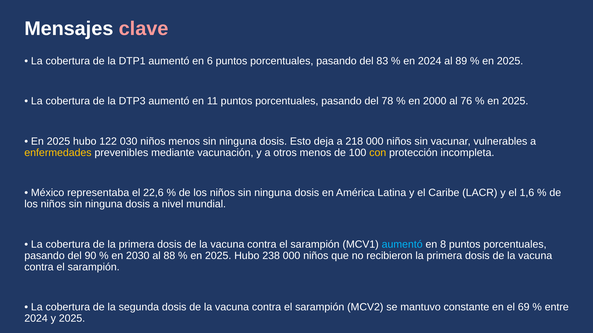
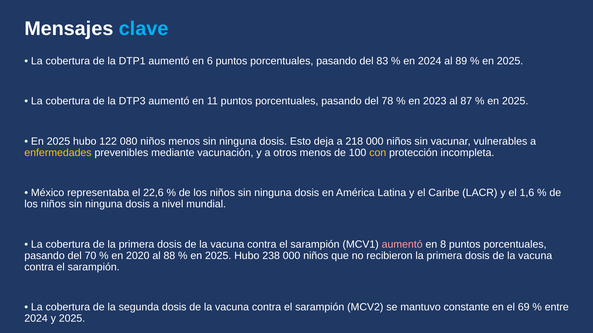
clave colour: pink -> light blue
2000: 2000 -> 2023
76: 76 -> 87
030: 030 -> 080
aumentó at (402, 245) colour: light blue -> pink
90: 90 -> 70
2030: 2030 -> 2020
